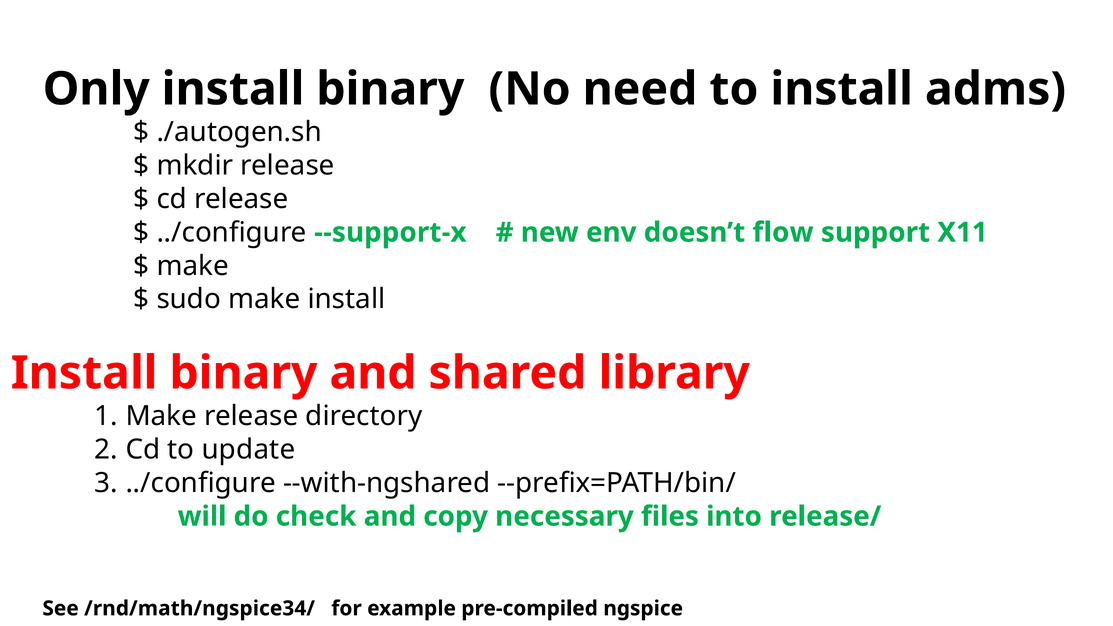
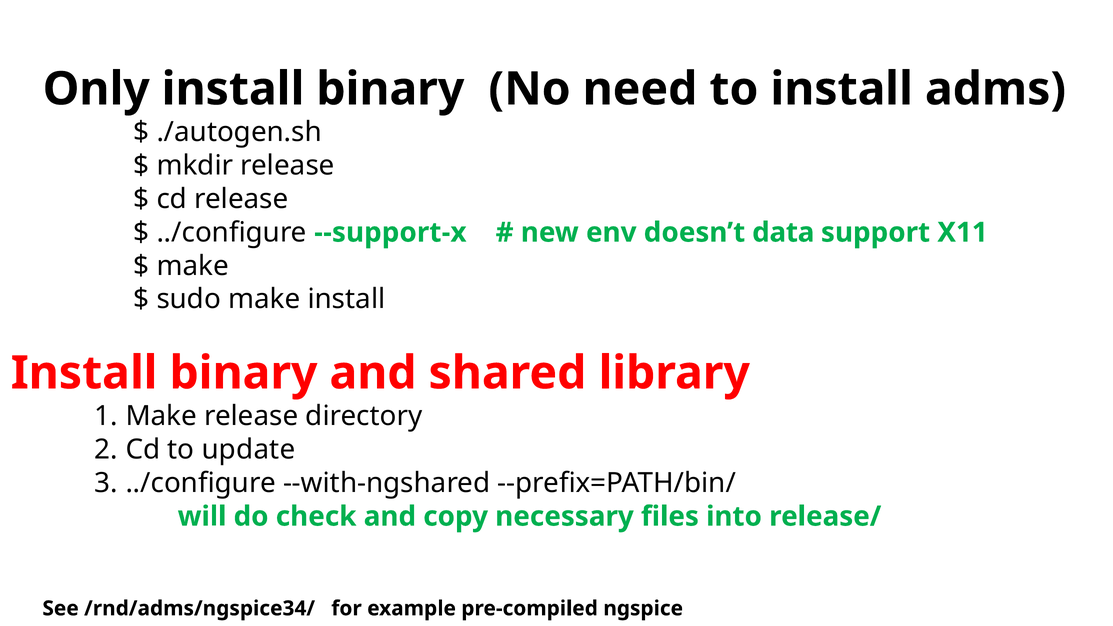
flow: flow -> data
/rnd/math/ngspice34/: /rnd/math/ngspice34/ -> /rnd/adms/ngspice34/
